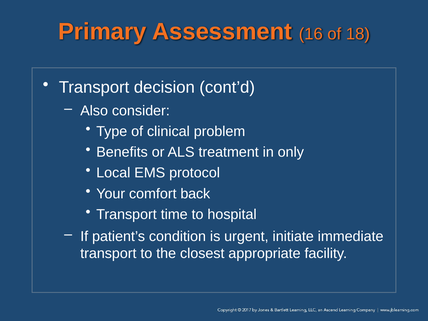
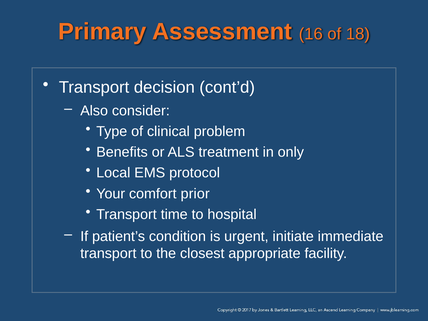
back: back -> prior
